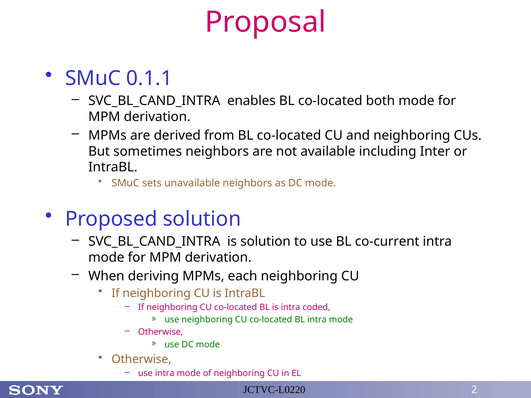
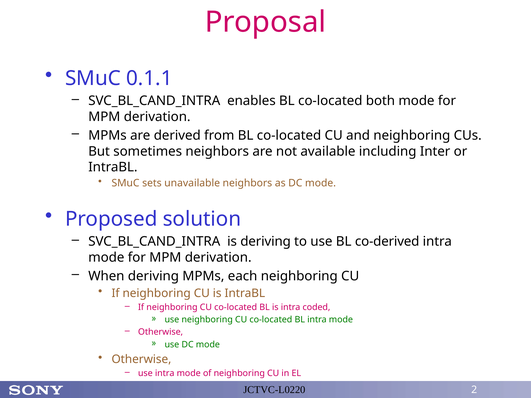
is solution: solution -> deriving
co-current: co-current -> co-derived
